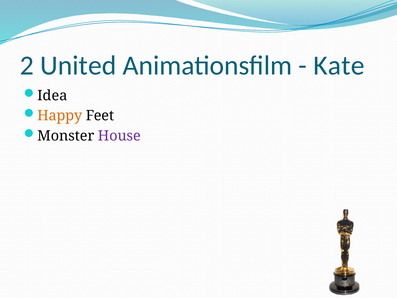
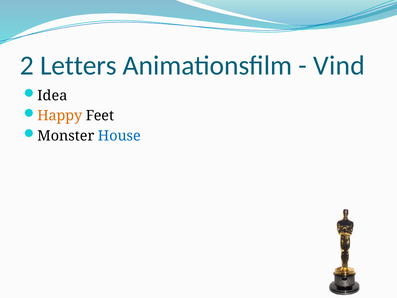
United: United -> Letters
Kate: Kate -> Vind
House colour: purple -> blue
